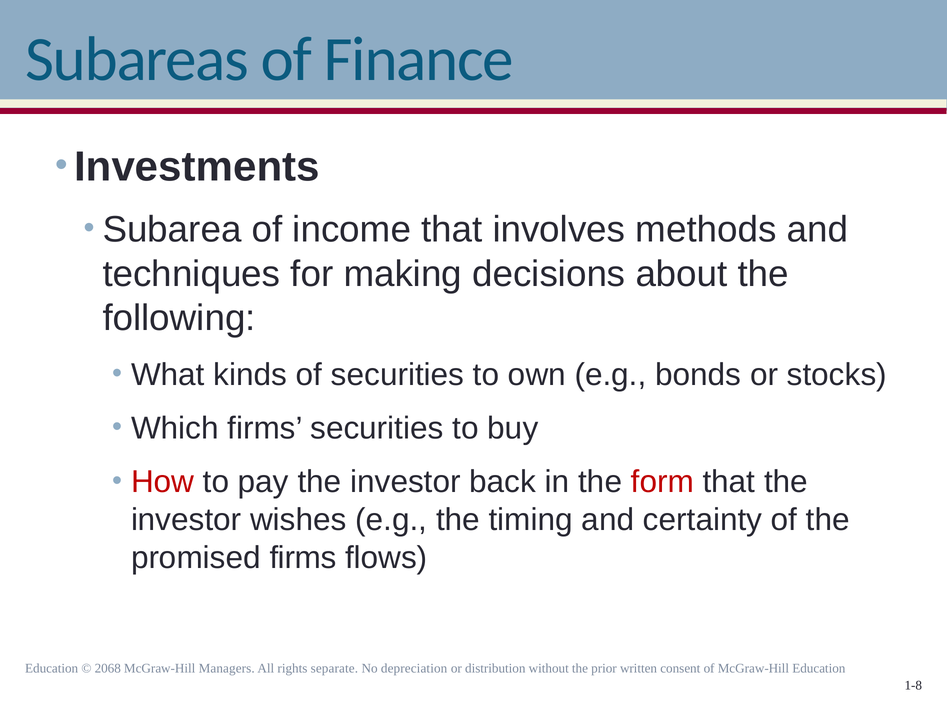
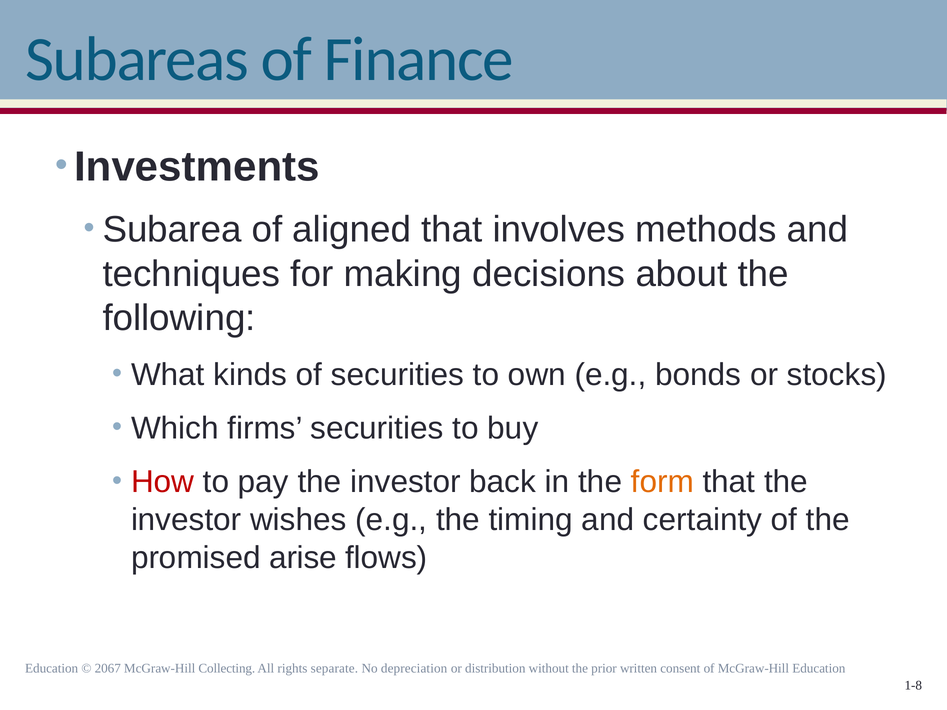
income: income -> aligned
form colour: red -> orange
promised firms: firms -> arise
2068: 2068 -> 2067
Managers: Managers -> Collecting
